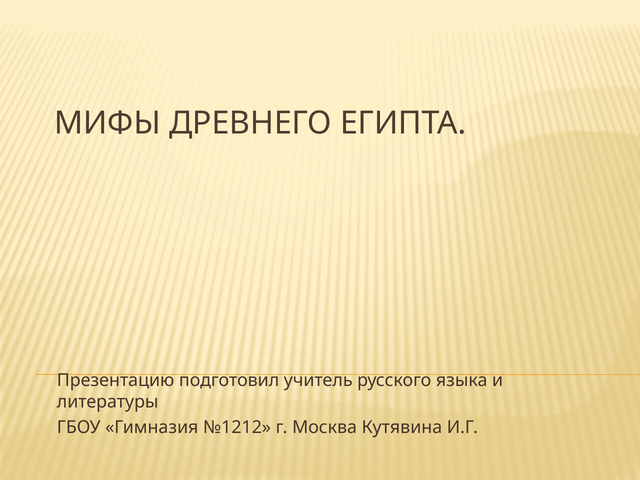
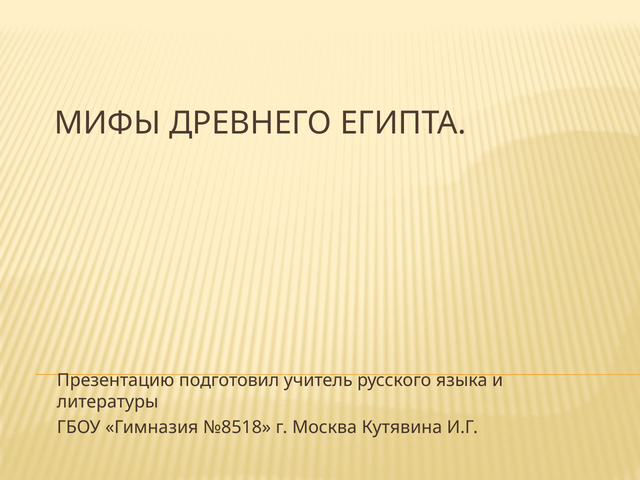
№1212: №1212 -> №8518
